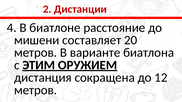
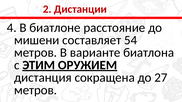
20: 20 -> 54
12: 12 -> 27
